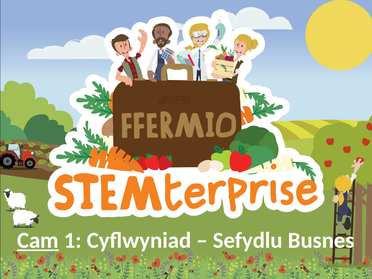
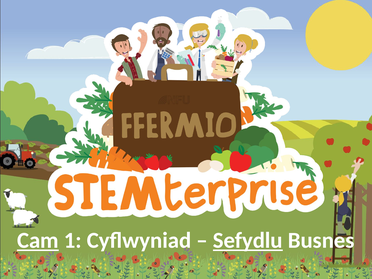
Sefydlu underline: none -> present
